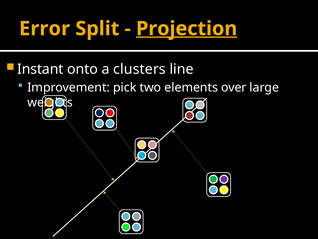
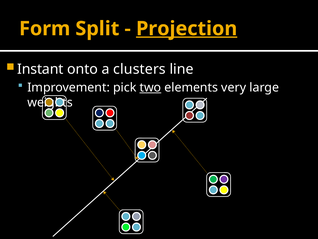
Error: Error -> Form
two underline: none -> present
over: over -> very
